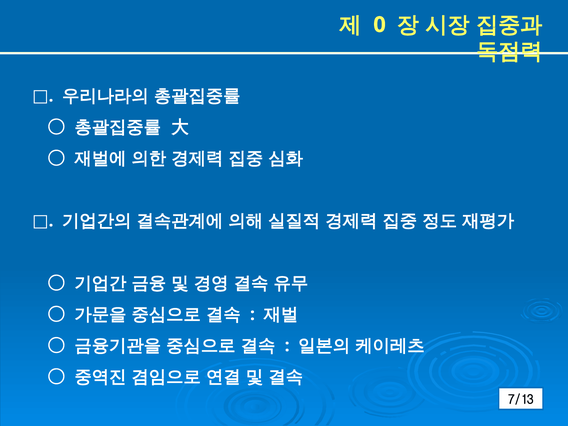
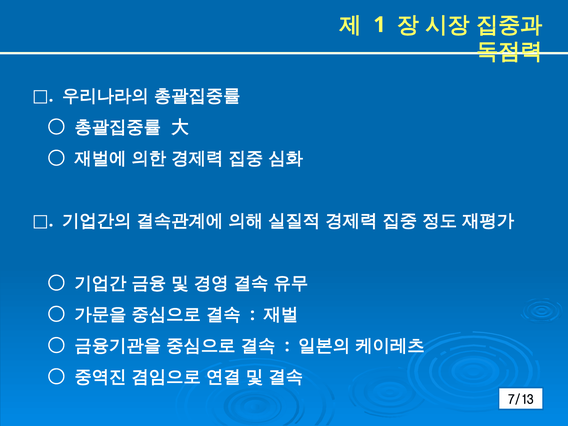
0: 0 -> 1
